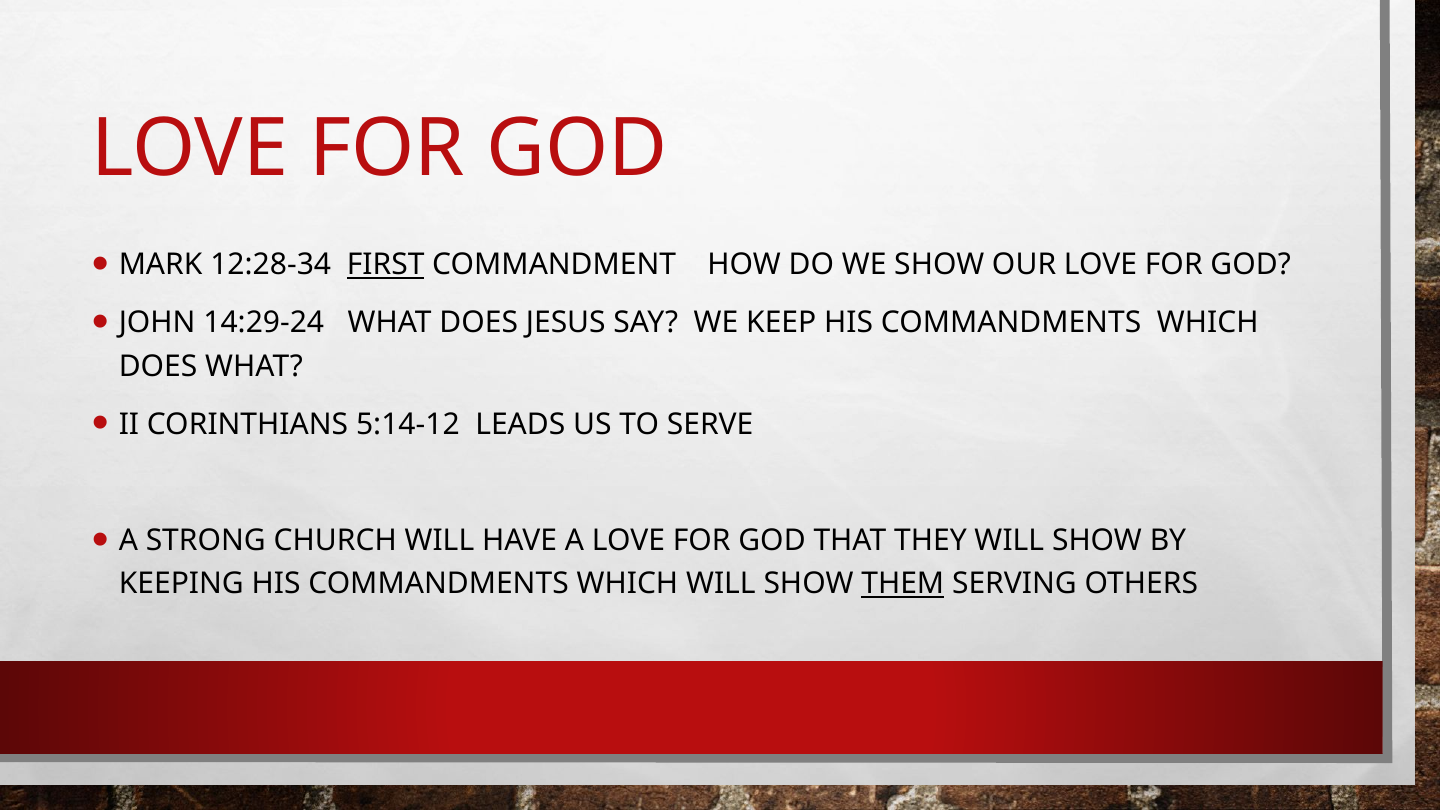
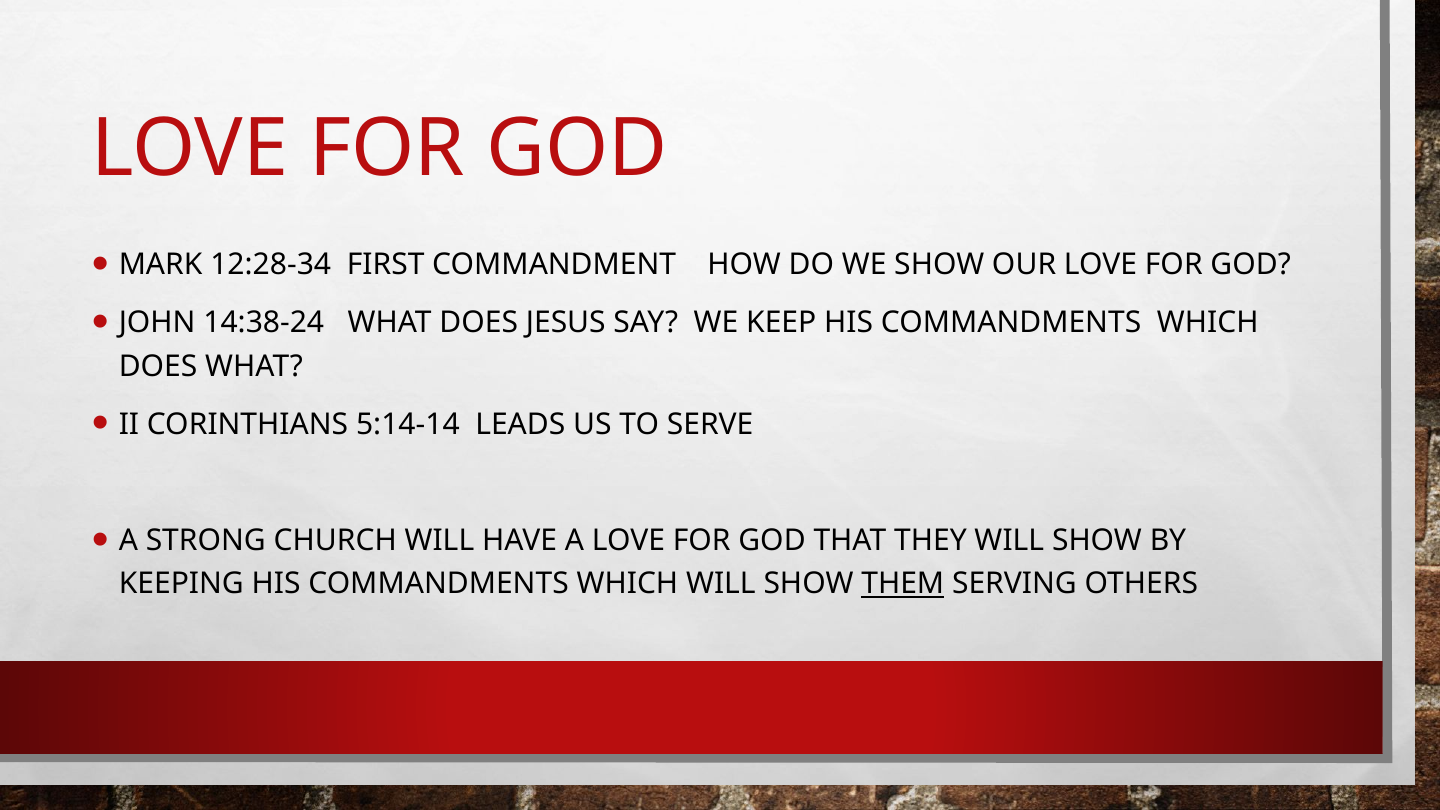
FIRST underline: present -> none
14:29-24: 14:29-24 -> 14:38-24
5:14-12: 5:14-12 -> 5:14-14
